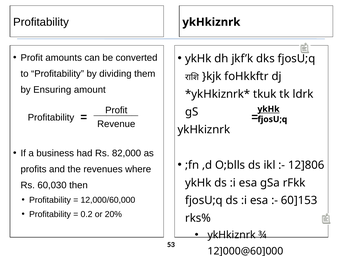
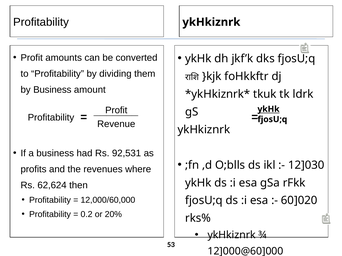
by Ensuring: Ensuring -> Business
82,000: 82,000 -> 92,531
12]806: 12]806 -> 12]030
60,030: 60,030 -> 62,624
60]153: 60]153 -> 60]020
